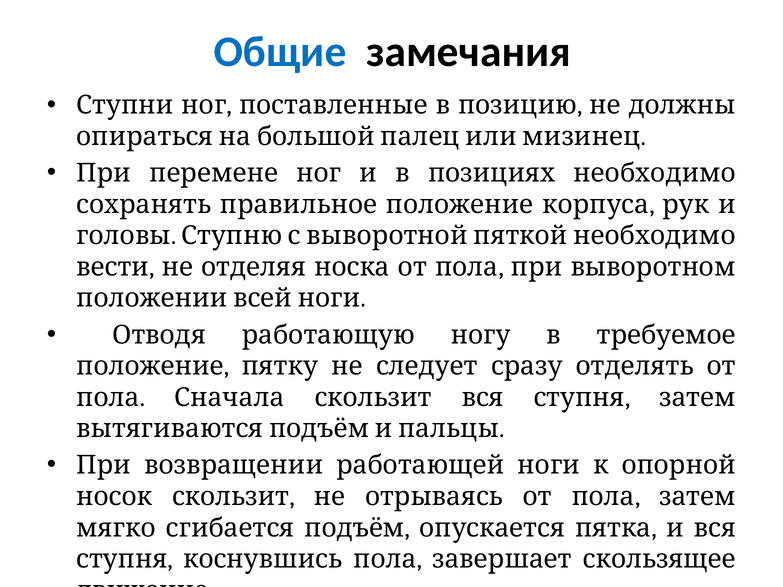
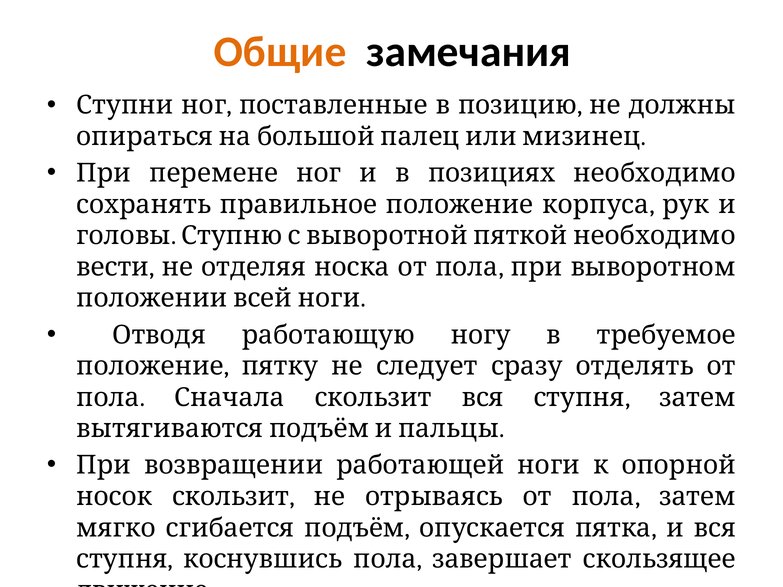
Общие colour: blue -> orange
